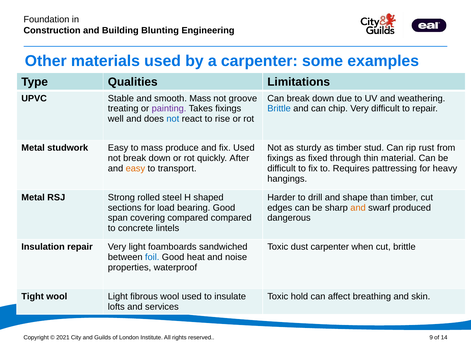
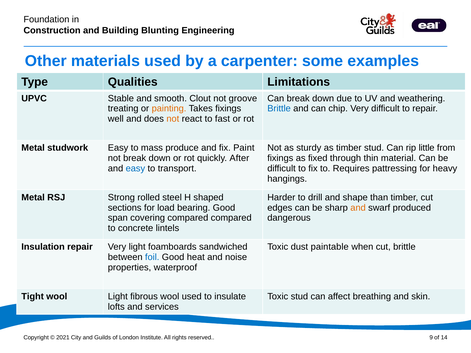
smooth Mass: Mass -> Clout
painting colour: purple -> orange
not at (173, 119) colour: blue -> orange
rise: rise -> fast
fix Used: Used -> Paint
rust: rust -> little
easy at (135, 169) colour: orange -> blue
dust carpenter: carpenter -> paintable
Toxic hold: hold -> stud
